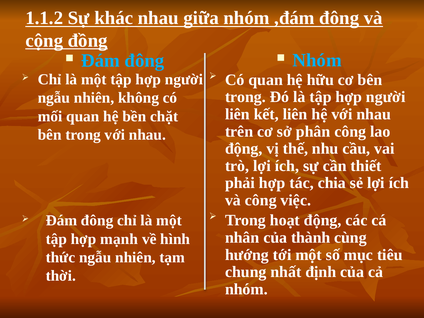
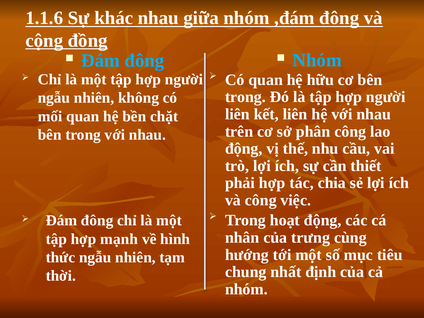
1.1.2: 1.1.2 -> 1.1.6
thành: thành -> trưng
